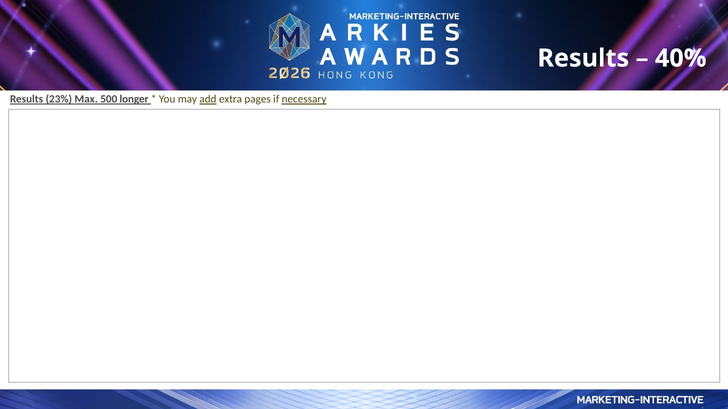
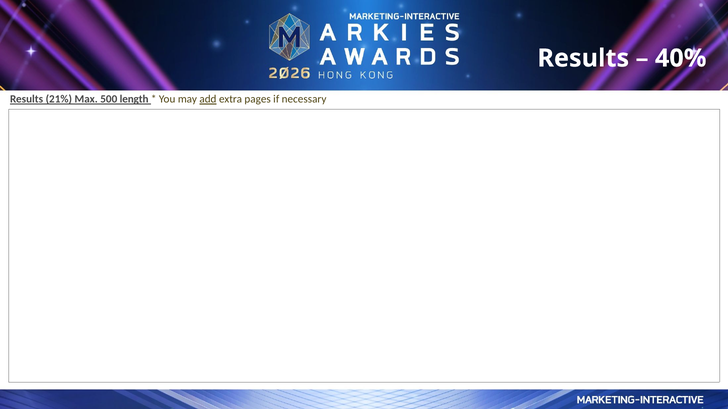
23%: 23% -> 21%
longer: longer -> length
necessary underline: present -> none
